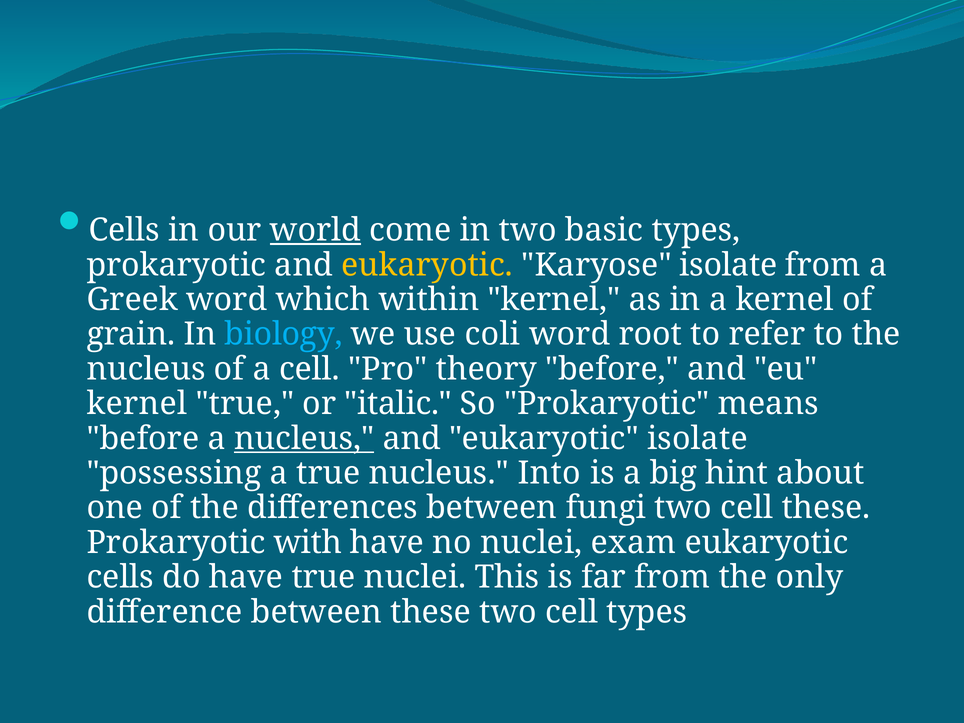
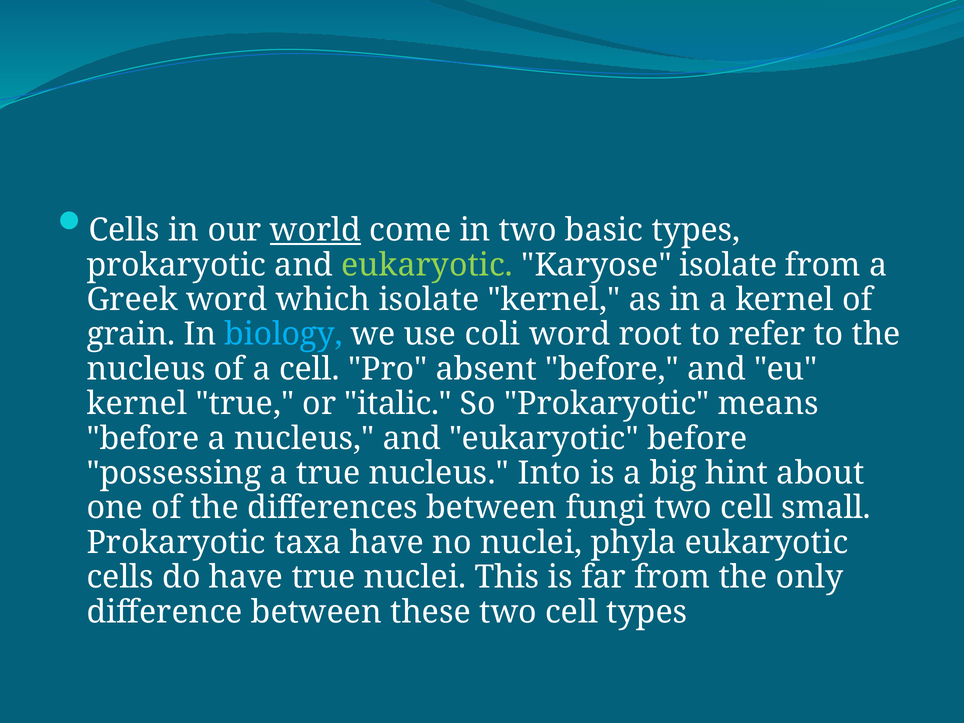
eukaryotic at (427, 265) colour: yellow -> light green
which within: within -> isolate
theory: theory -> absent
nucleus at (304, 438) underline: present -> none
eukaryotic isolate: isolate -> before
cell these: these -> small
with: with -> taxa
exam: exam -> phyla
